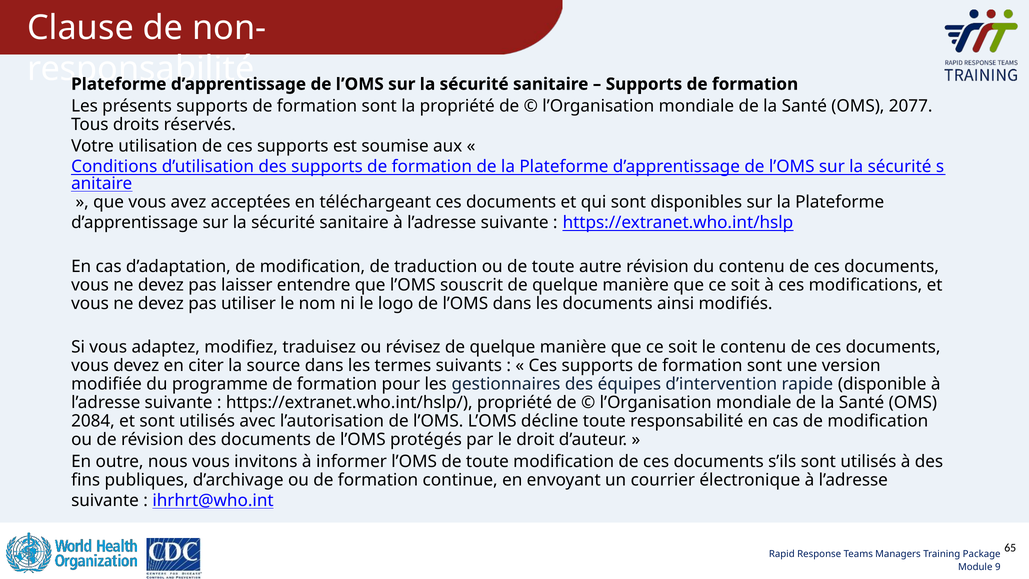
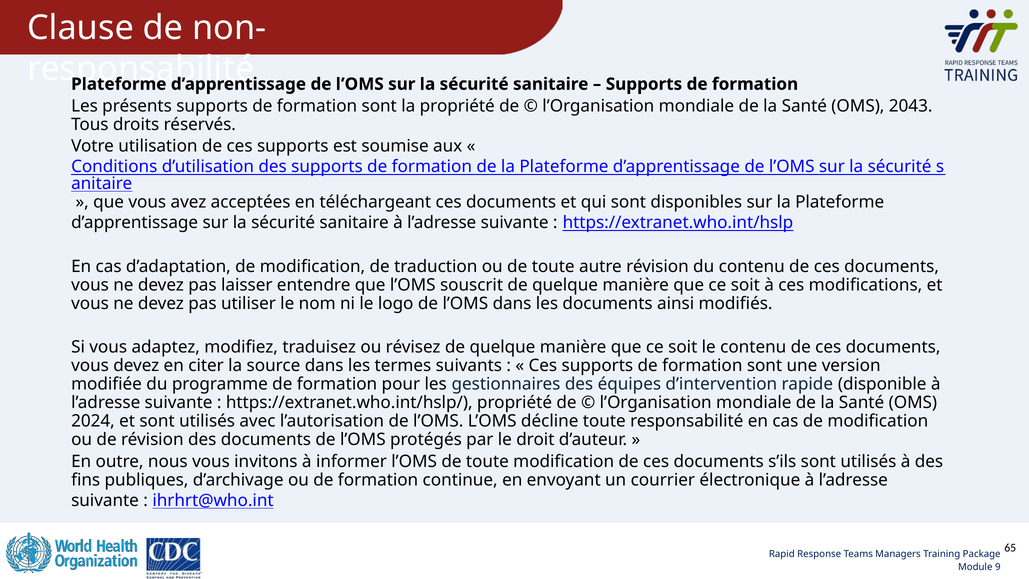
2077: 2077 -> 2043
2084: 2084 -> 2024
